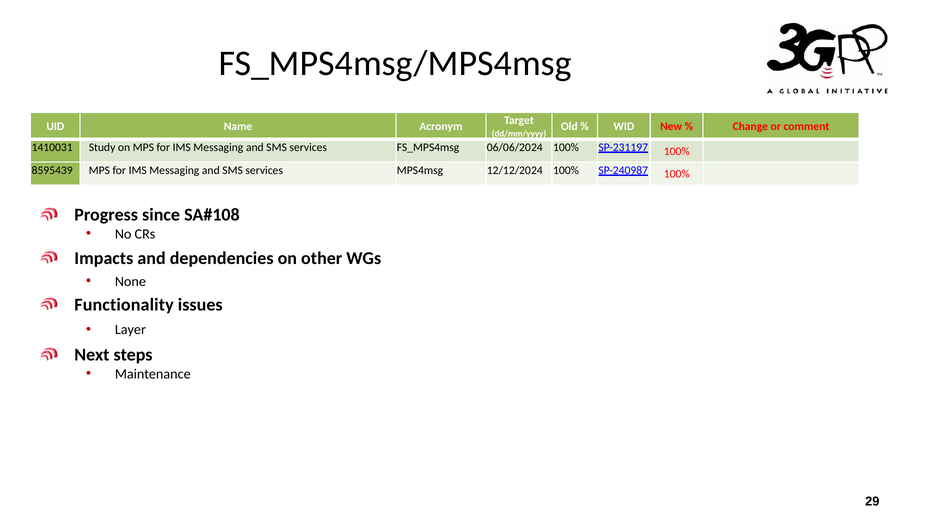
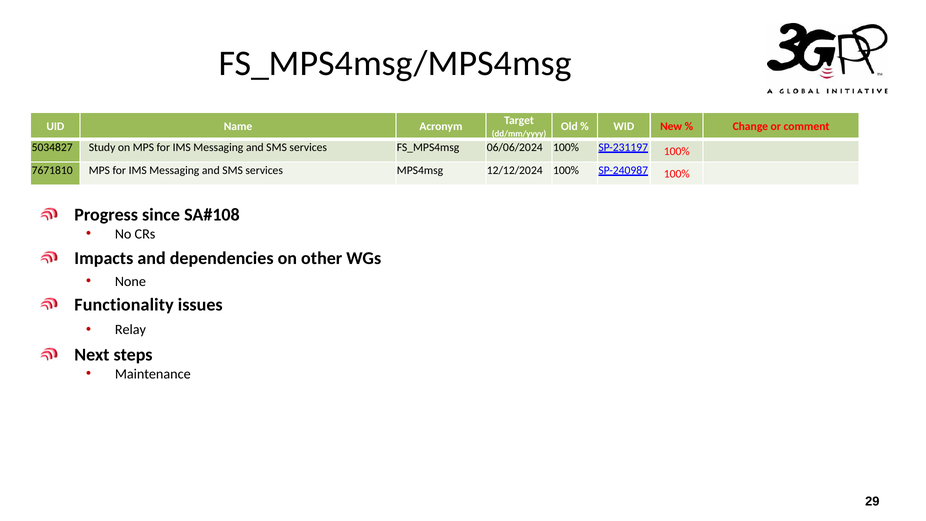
1410031: 1410031 -> 5034827
8595439: 8595439 -> 7671810
Layer: Layer -> Relay
